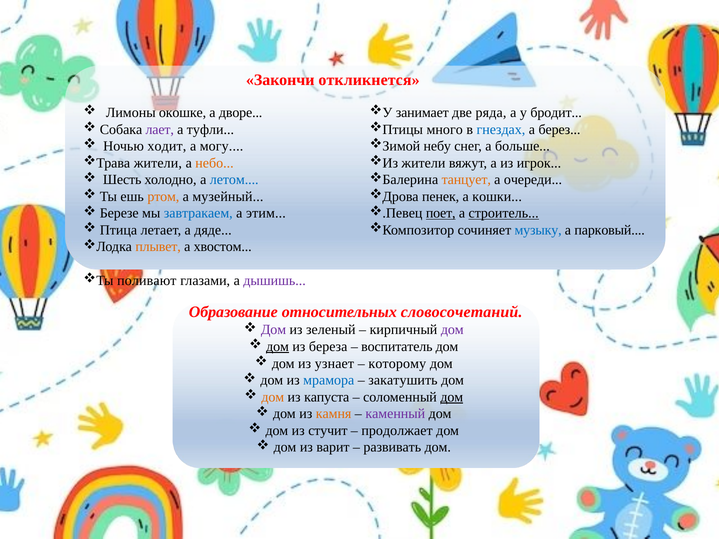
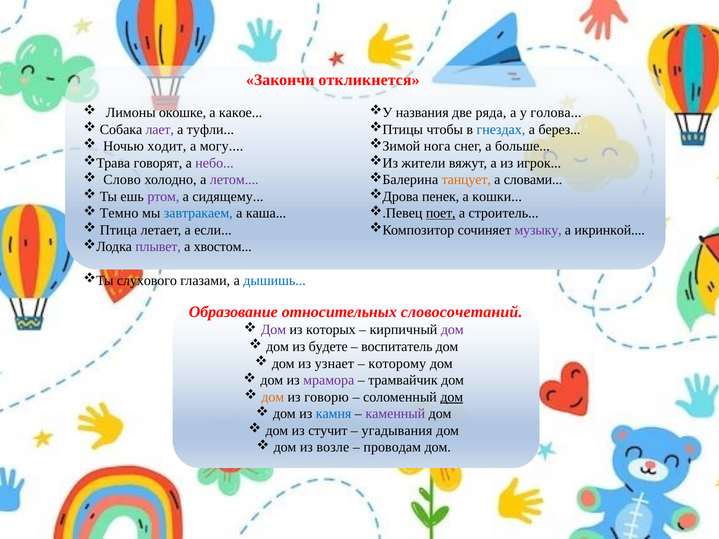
дворе: дворе -> какое
занимает: занимает -> названия
бродит: бродит -> голова
много: много -> чтобы
небу: небу -> нога
жители at (158, 163): жители -> говорят
небо colour: orange -> purple
Шесть: Шесть -> Слово
летом colour: blue -> purple
очереди: очереди -> словами
ртом colour: orange -> purple
музейный: музейный -> сидящему
Березе: Березе -> Темно
этим: этим -> каша
строитель underline: present -> none
дяде: дяде -> если
музыку colour: blue -> purple
парковый: парковый -> икринкой
плывет colour: orange -> purple
поливают: поливают -> слухового
дышишь colour: purple -> blue
зеленый: зеленый -> которых
дом at (278, 347) underline: present -> none
береза: береза -> будете
мрамора colour: blue -> purple
закатушить: закатушить -> трамвайчик
капуста: капуста -> говорю
камня colour: orange -> blue
продолжает: продолжает -> угадывания
варит: варит -> возле
развивать: развивать -> проводам
